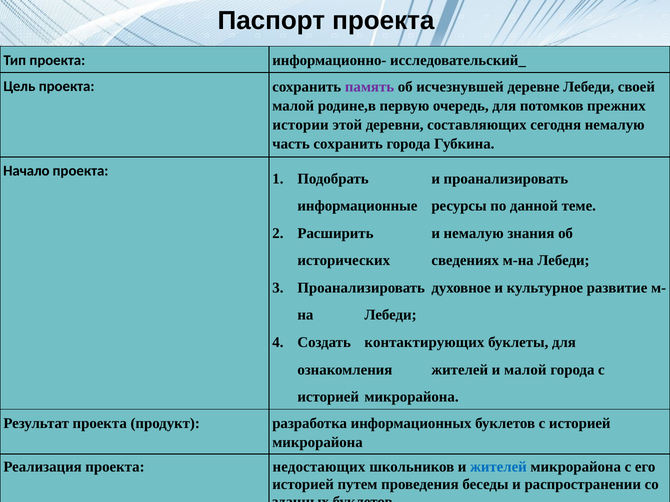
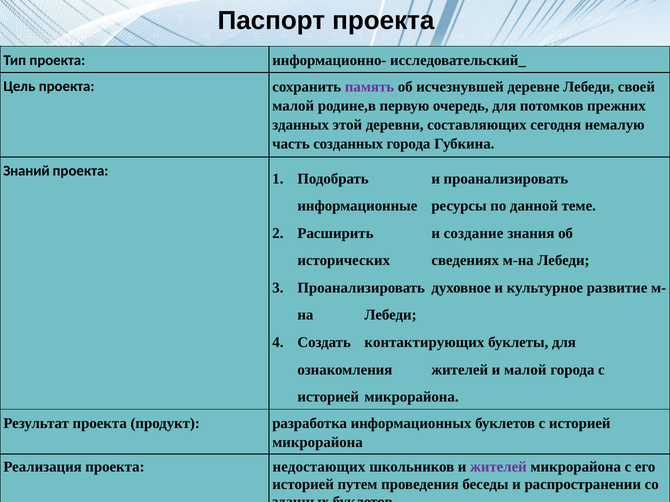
истории at (301, 125): истории -> зданных
часть сохранить: сохранить -> созданных
Начало: Начало -> Знаний
и немалую: немалую -> создание
жителей at (498, 467) colour: blue -> purple
